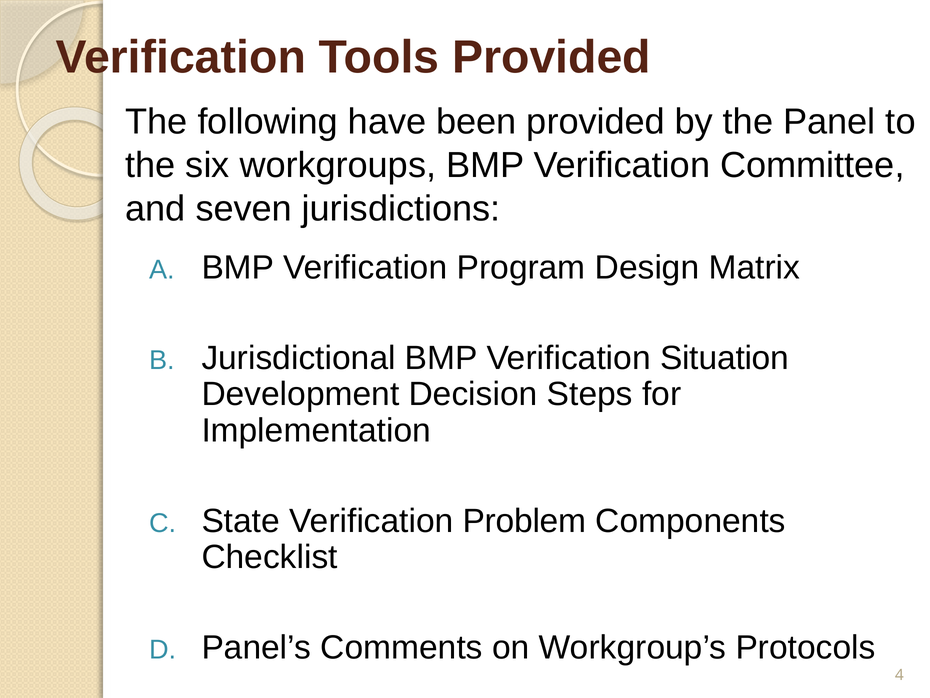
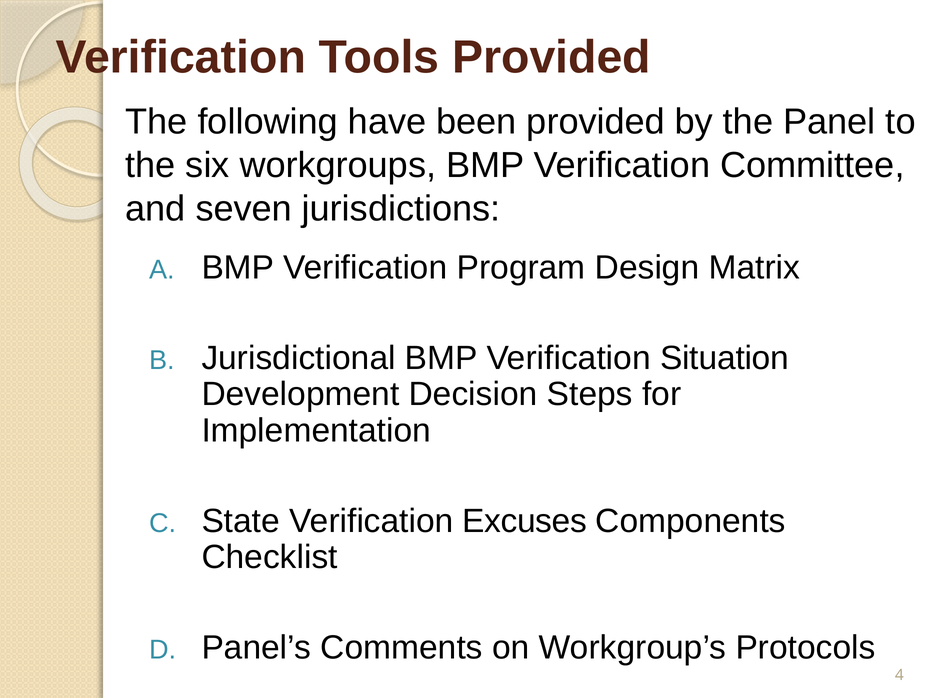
Problem: Problem -> Excuses
